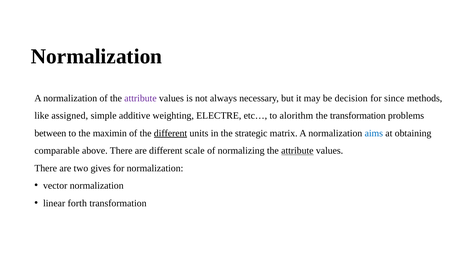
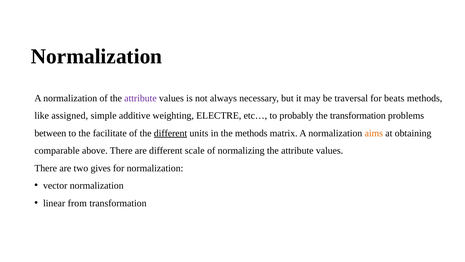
decision: decision -> traversal
since: since -> beats
alorithm: alorithm -> probably
maximin: maximin -> facilitate
the strategic: strategic -> methods
aims colour: blue -> orange
attribute at (297, 150) underline: present -> none
forth: forth -> from
